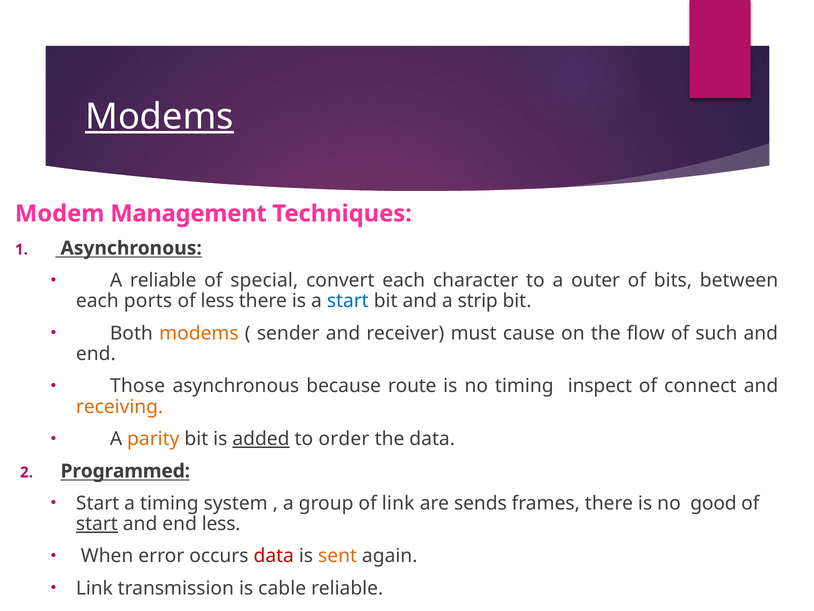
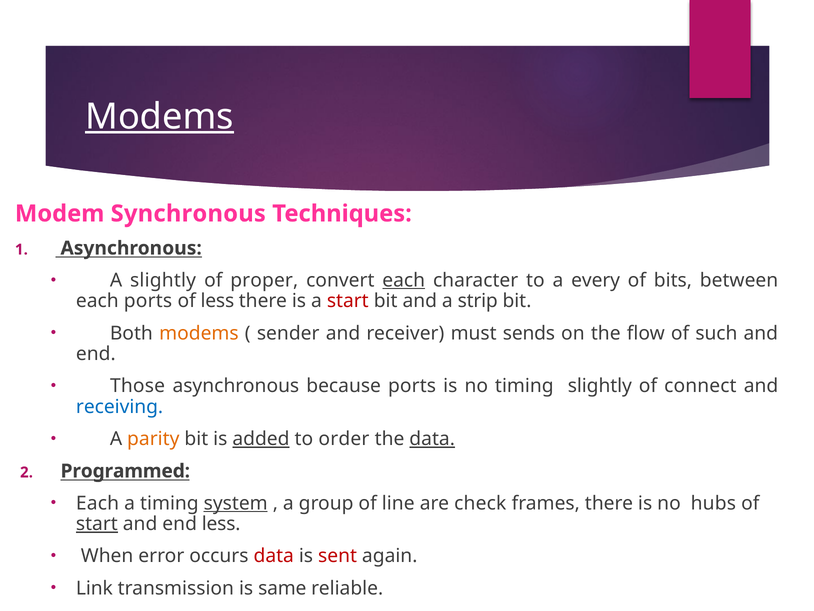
Management: Management -> Synchronous
A reliable: reliable -> slightly
special: special -> proper
each at (404, 280) underline: none -> present
outer: outer -> every
start at (348, 301) colour: blue -> red
cause: cause -> sends
because route: route -> ports
timing inspect: inspect -> slightly
receiving colour: orange -> blue
data at (432, 439) underline: none -> present
Start at (98, 503): Start -> Each
system underline: none -> present
of link: link -> line
sends: sends -> check
good: good -> hubs
sent colour: orange -> red
cable: cable -> same
